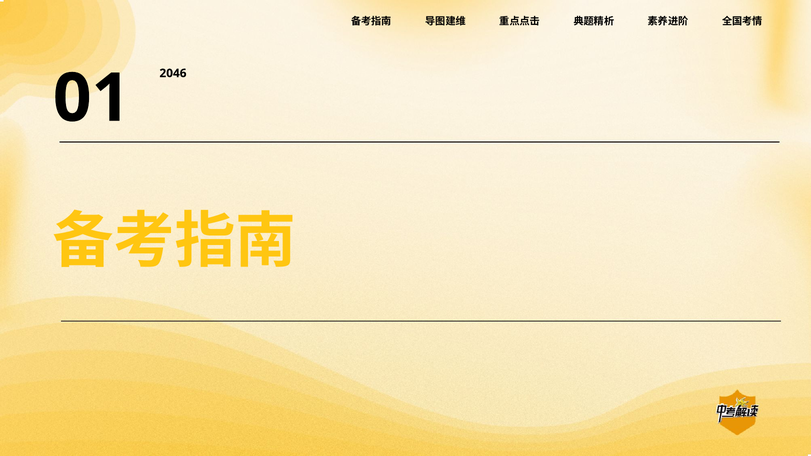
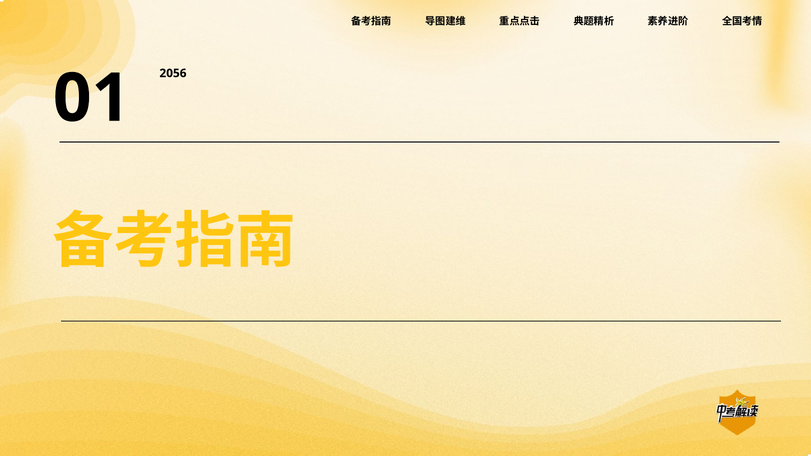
2046: 2046 -> 2056
